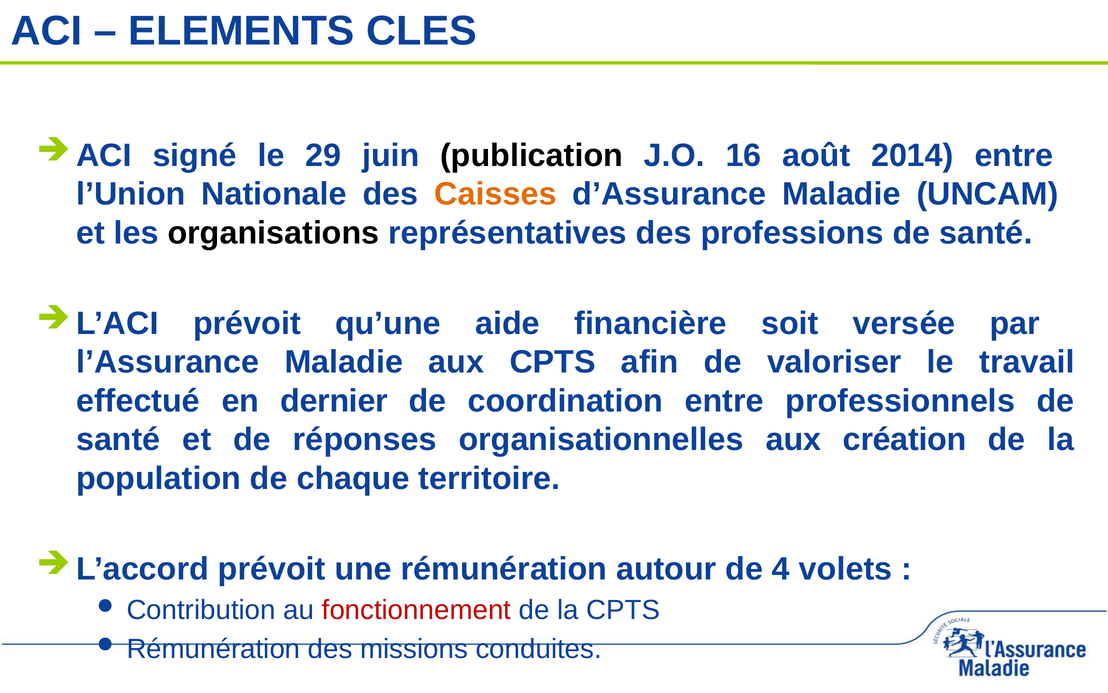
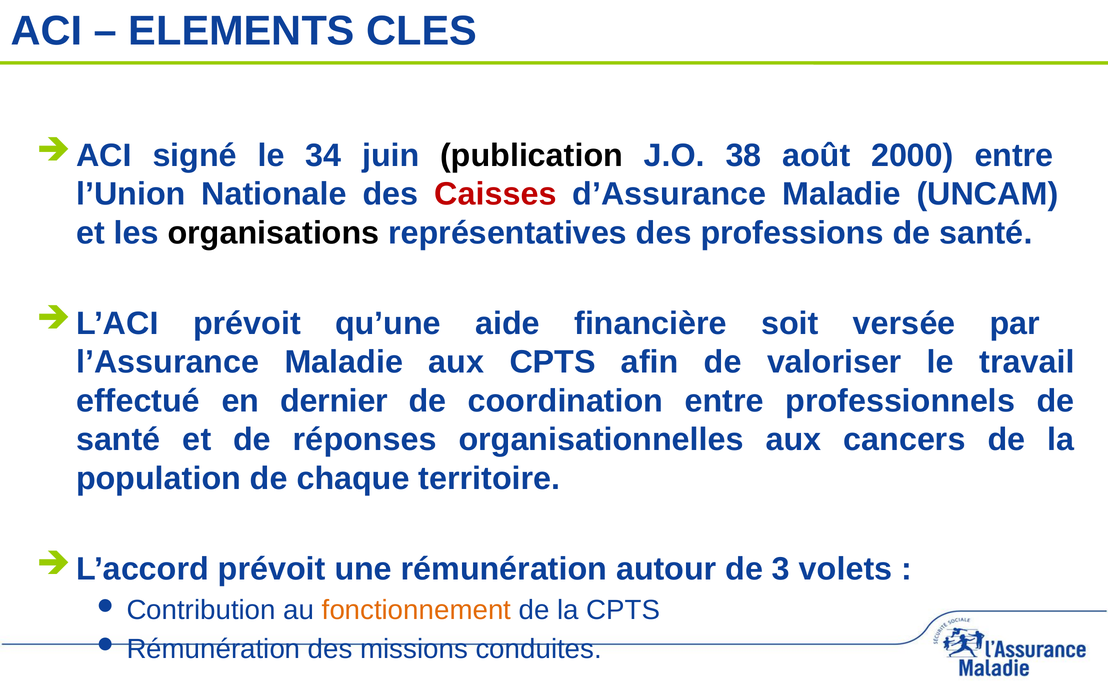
29: 29 -> 34
16: 16 -> 38
2014: 2014 -> 2000
Caisses colour: orange -> red
création: création -> cancers
4: 4 -> 3
fonctionnement colour: red -> orange
